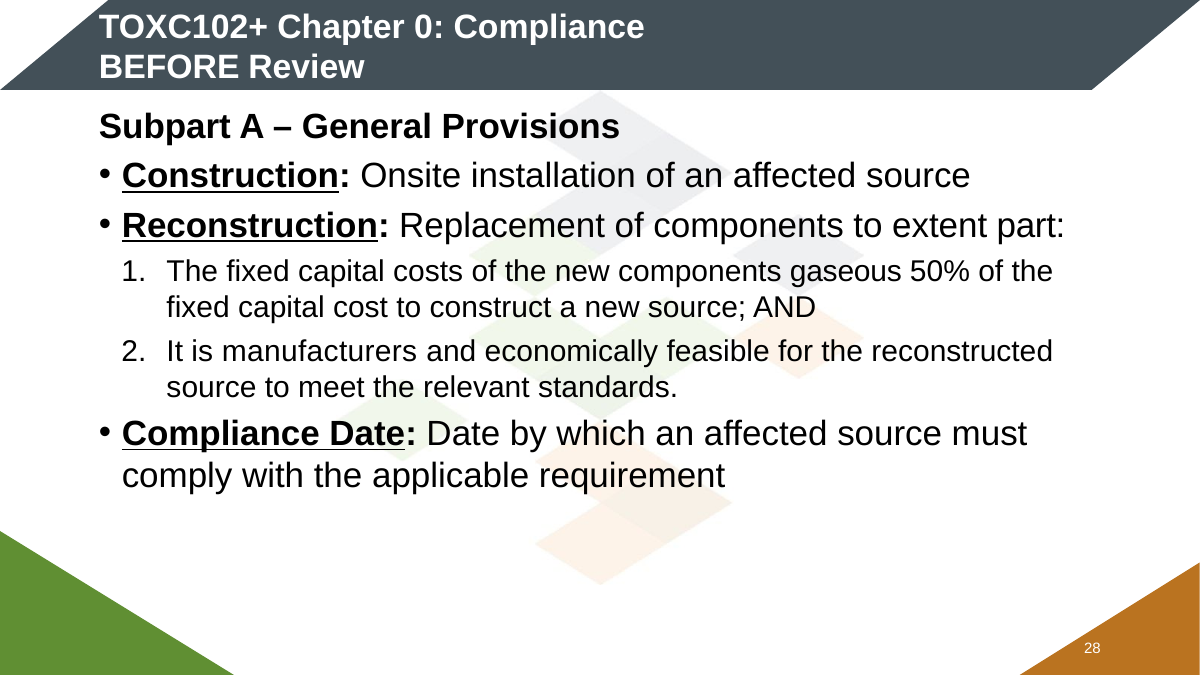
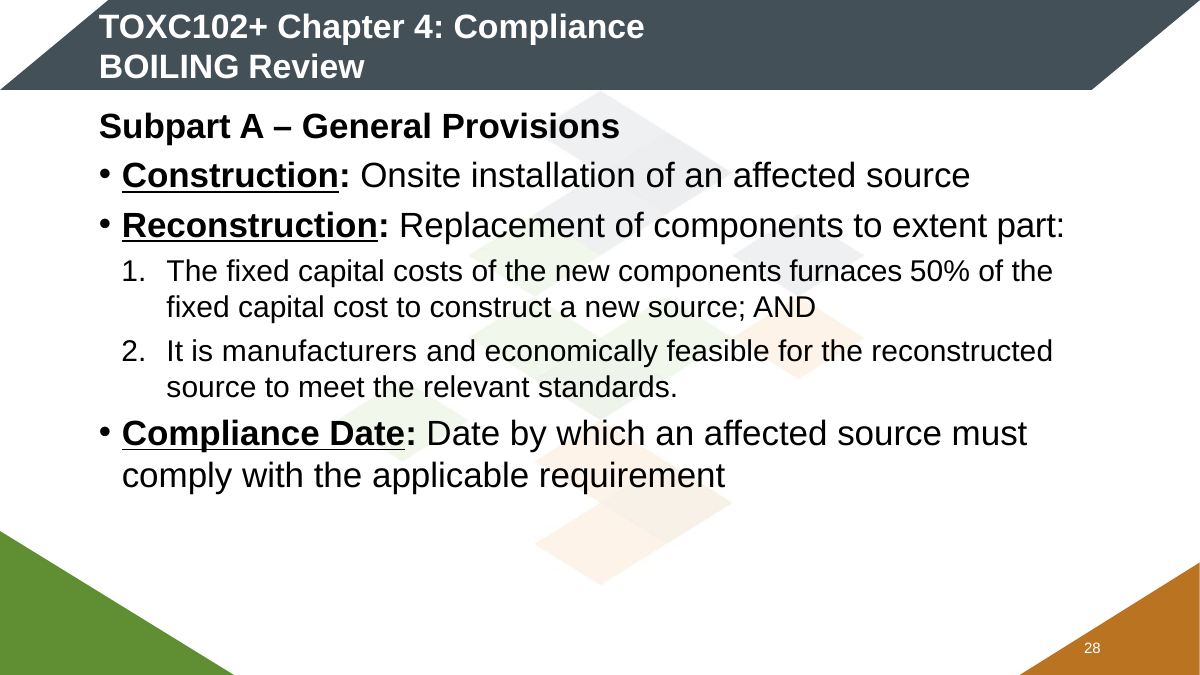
0: 0 -> 4
BEFORE: BEFORE -> BOILING
gaseous: gaseous -> furnaces
